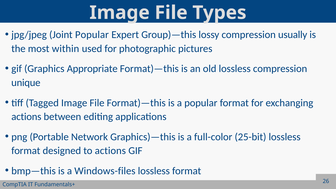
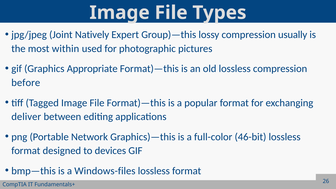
Joint Popular: Popular -> Natively
unique: unique -> before
actions at (26, 117): actions -> deliver
25-bit: 25-bit -> 46-bit
to actions: actions -> devices
